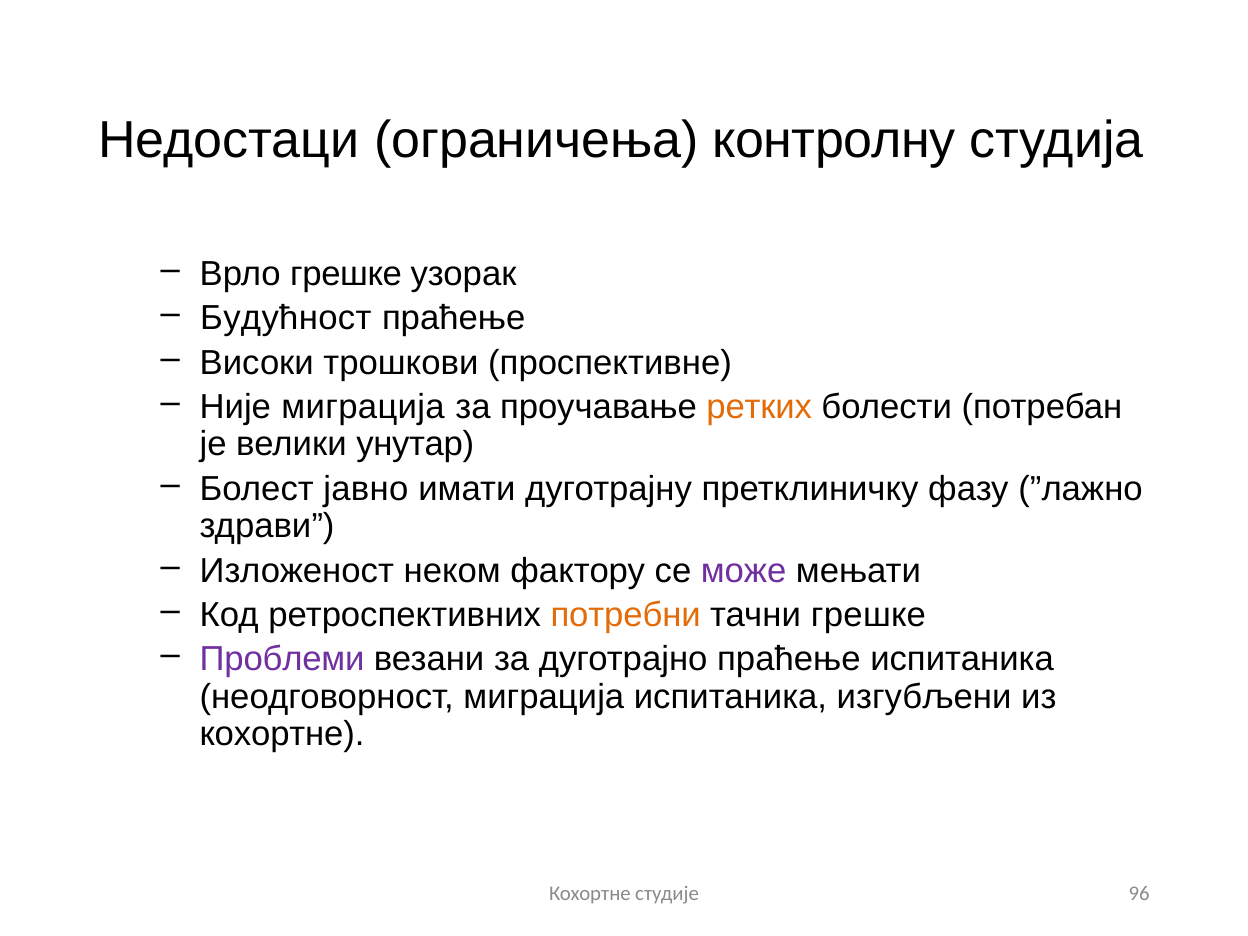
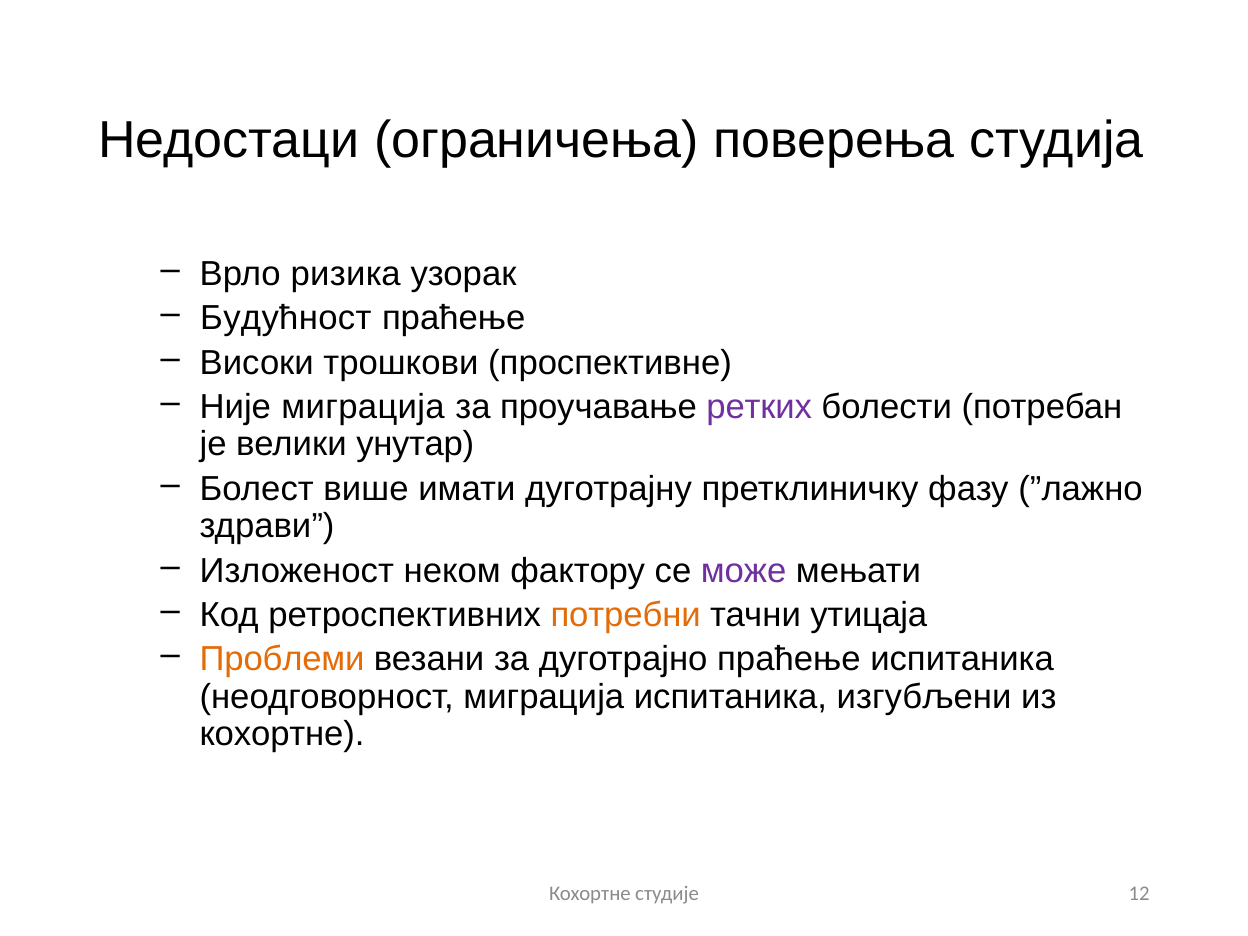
контролну: контролну -> поверења
Врло грешке: грешке -> ризика
ретких colour: orange -> purple
јавно: јавно -> више
тачни грешке: грешке -> утицаја
Проблеми colour: purple -> orange
96: 96 -> 12
